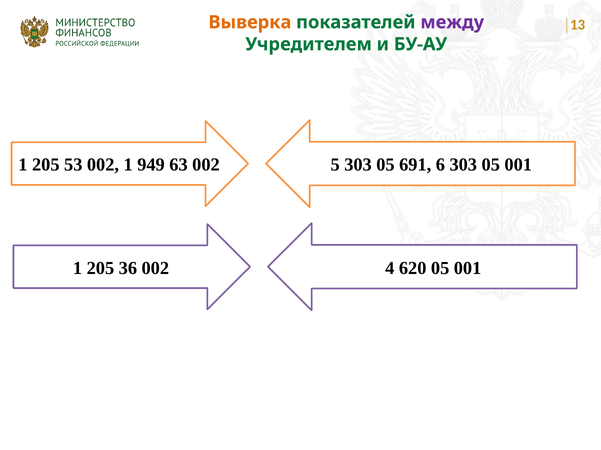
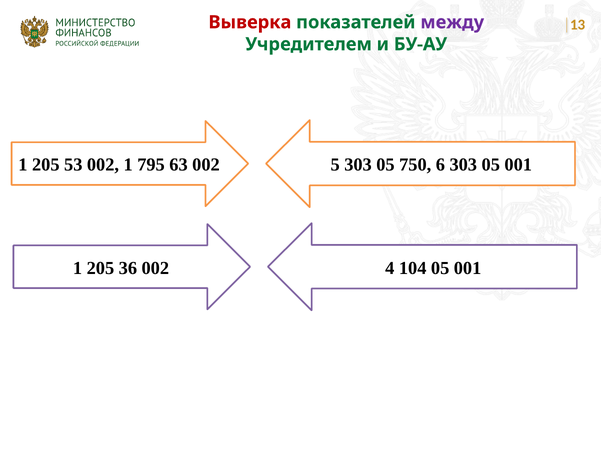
Выверка colour: orange -> red
949: 949 -> 795
691: 691 -> 750
620: 620 -> 104
